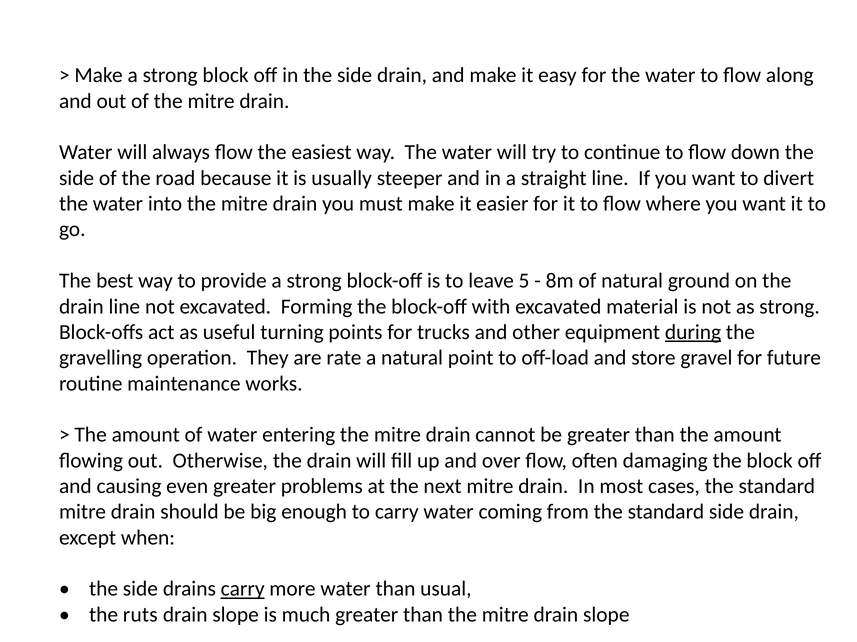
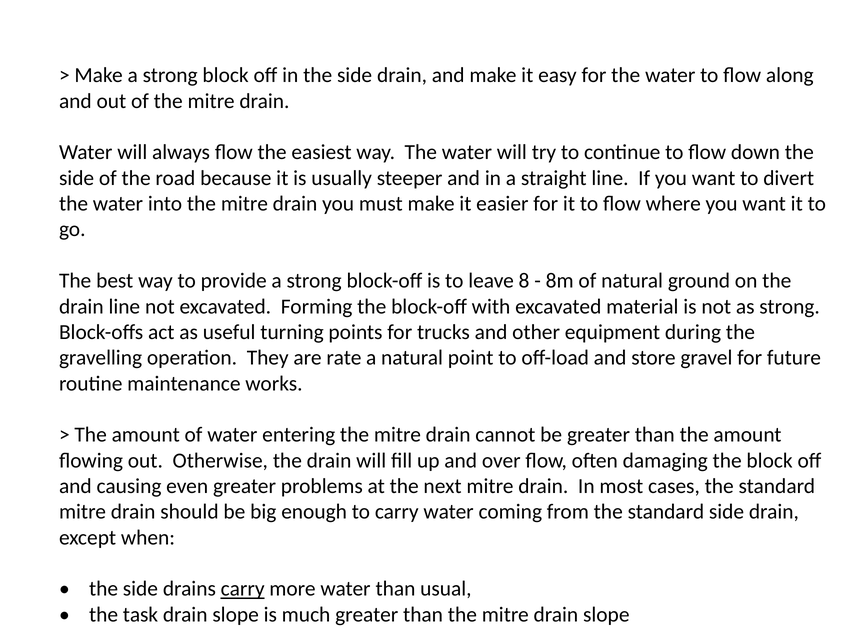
5: 5 -> 8
during underline: present -> none
ruts: ruts -> task
